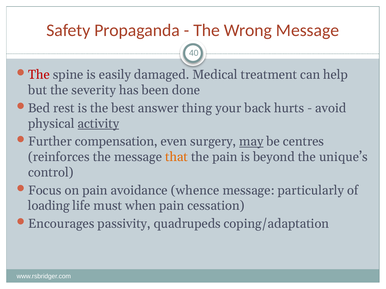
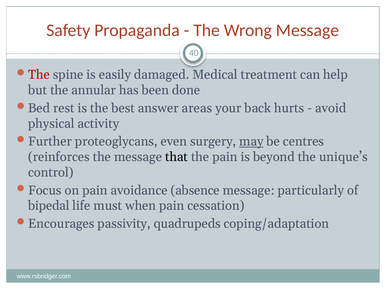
severity: severity -> annular
thing: thing -> areas
activity underline: present -> none
compensation: compensation -> proteoglycans
that colour: orange -> black
whence: whence -> absence
loading: loading -> bipedal
